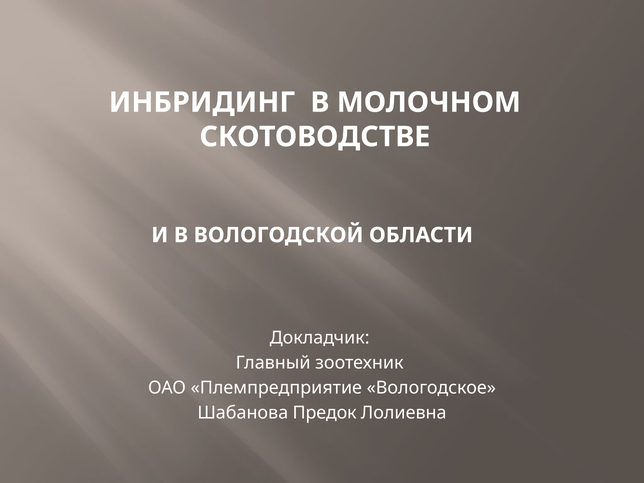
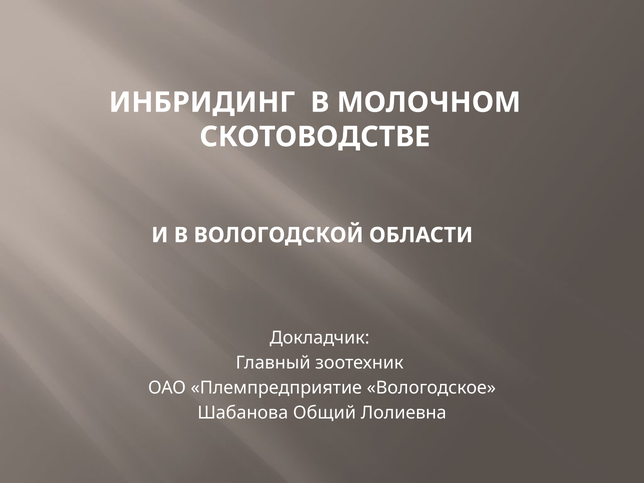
Предок: Предок -> Общий
